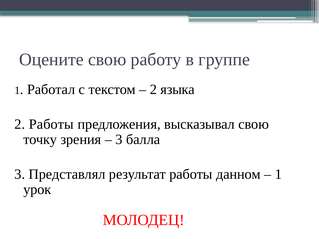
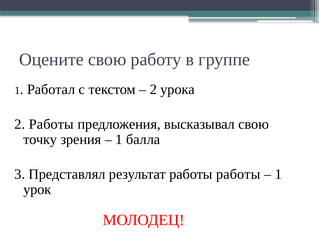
языка: языка -> урока
3 at (119, 140): 3 -> 1
работы данном: данном -> работы
